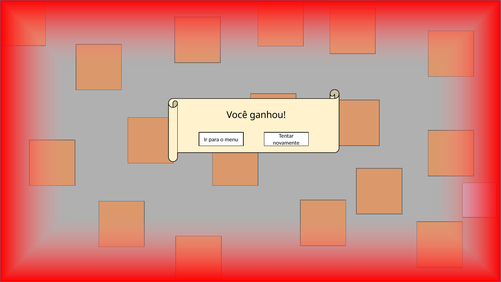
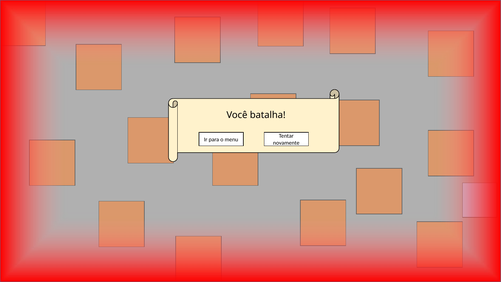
ganhou: ganhou -> batalha
